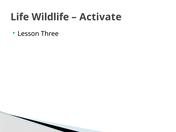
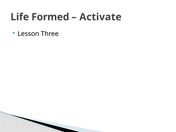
Wildlife: Wildlife -> Formed
